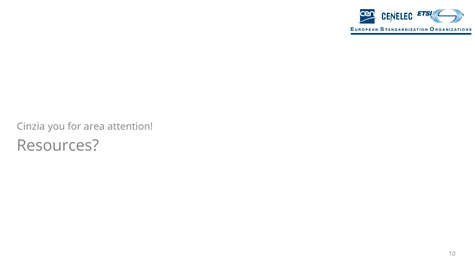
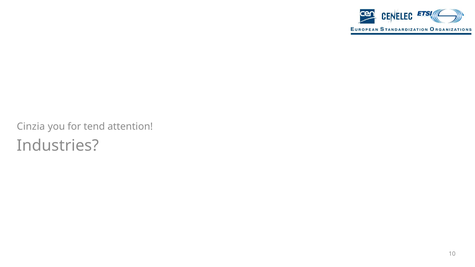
area: area -> tend
Resources: Resources -> Industries
